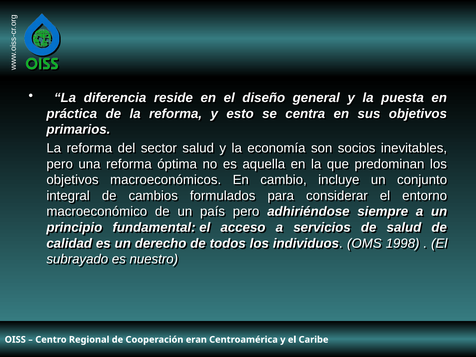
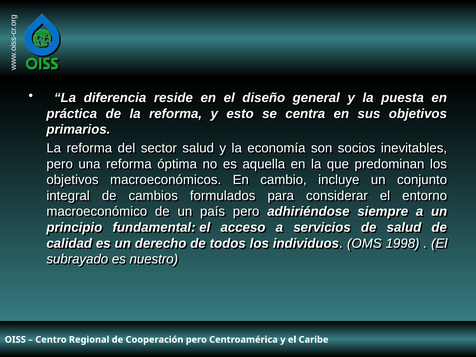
eran at (196, 340): eran -> pero
